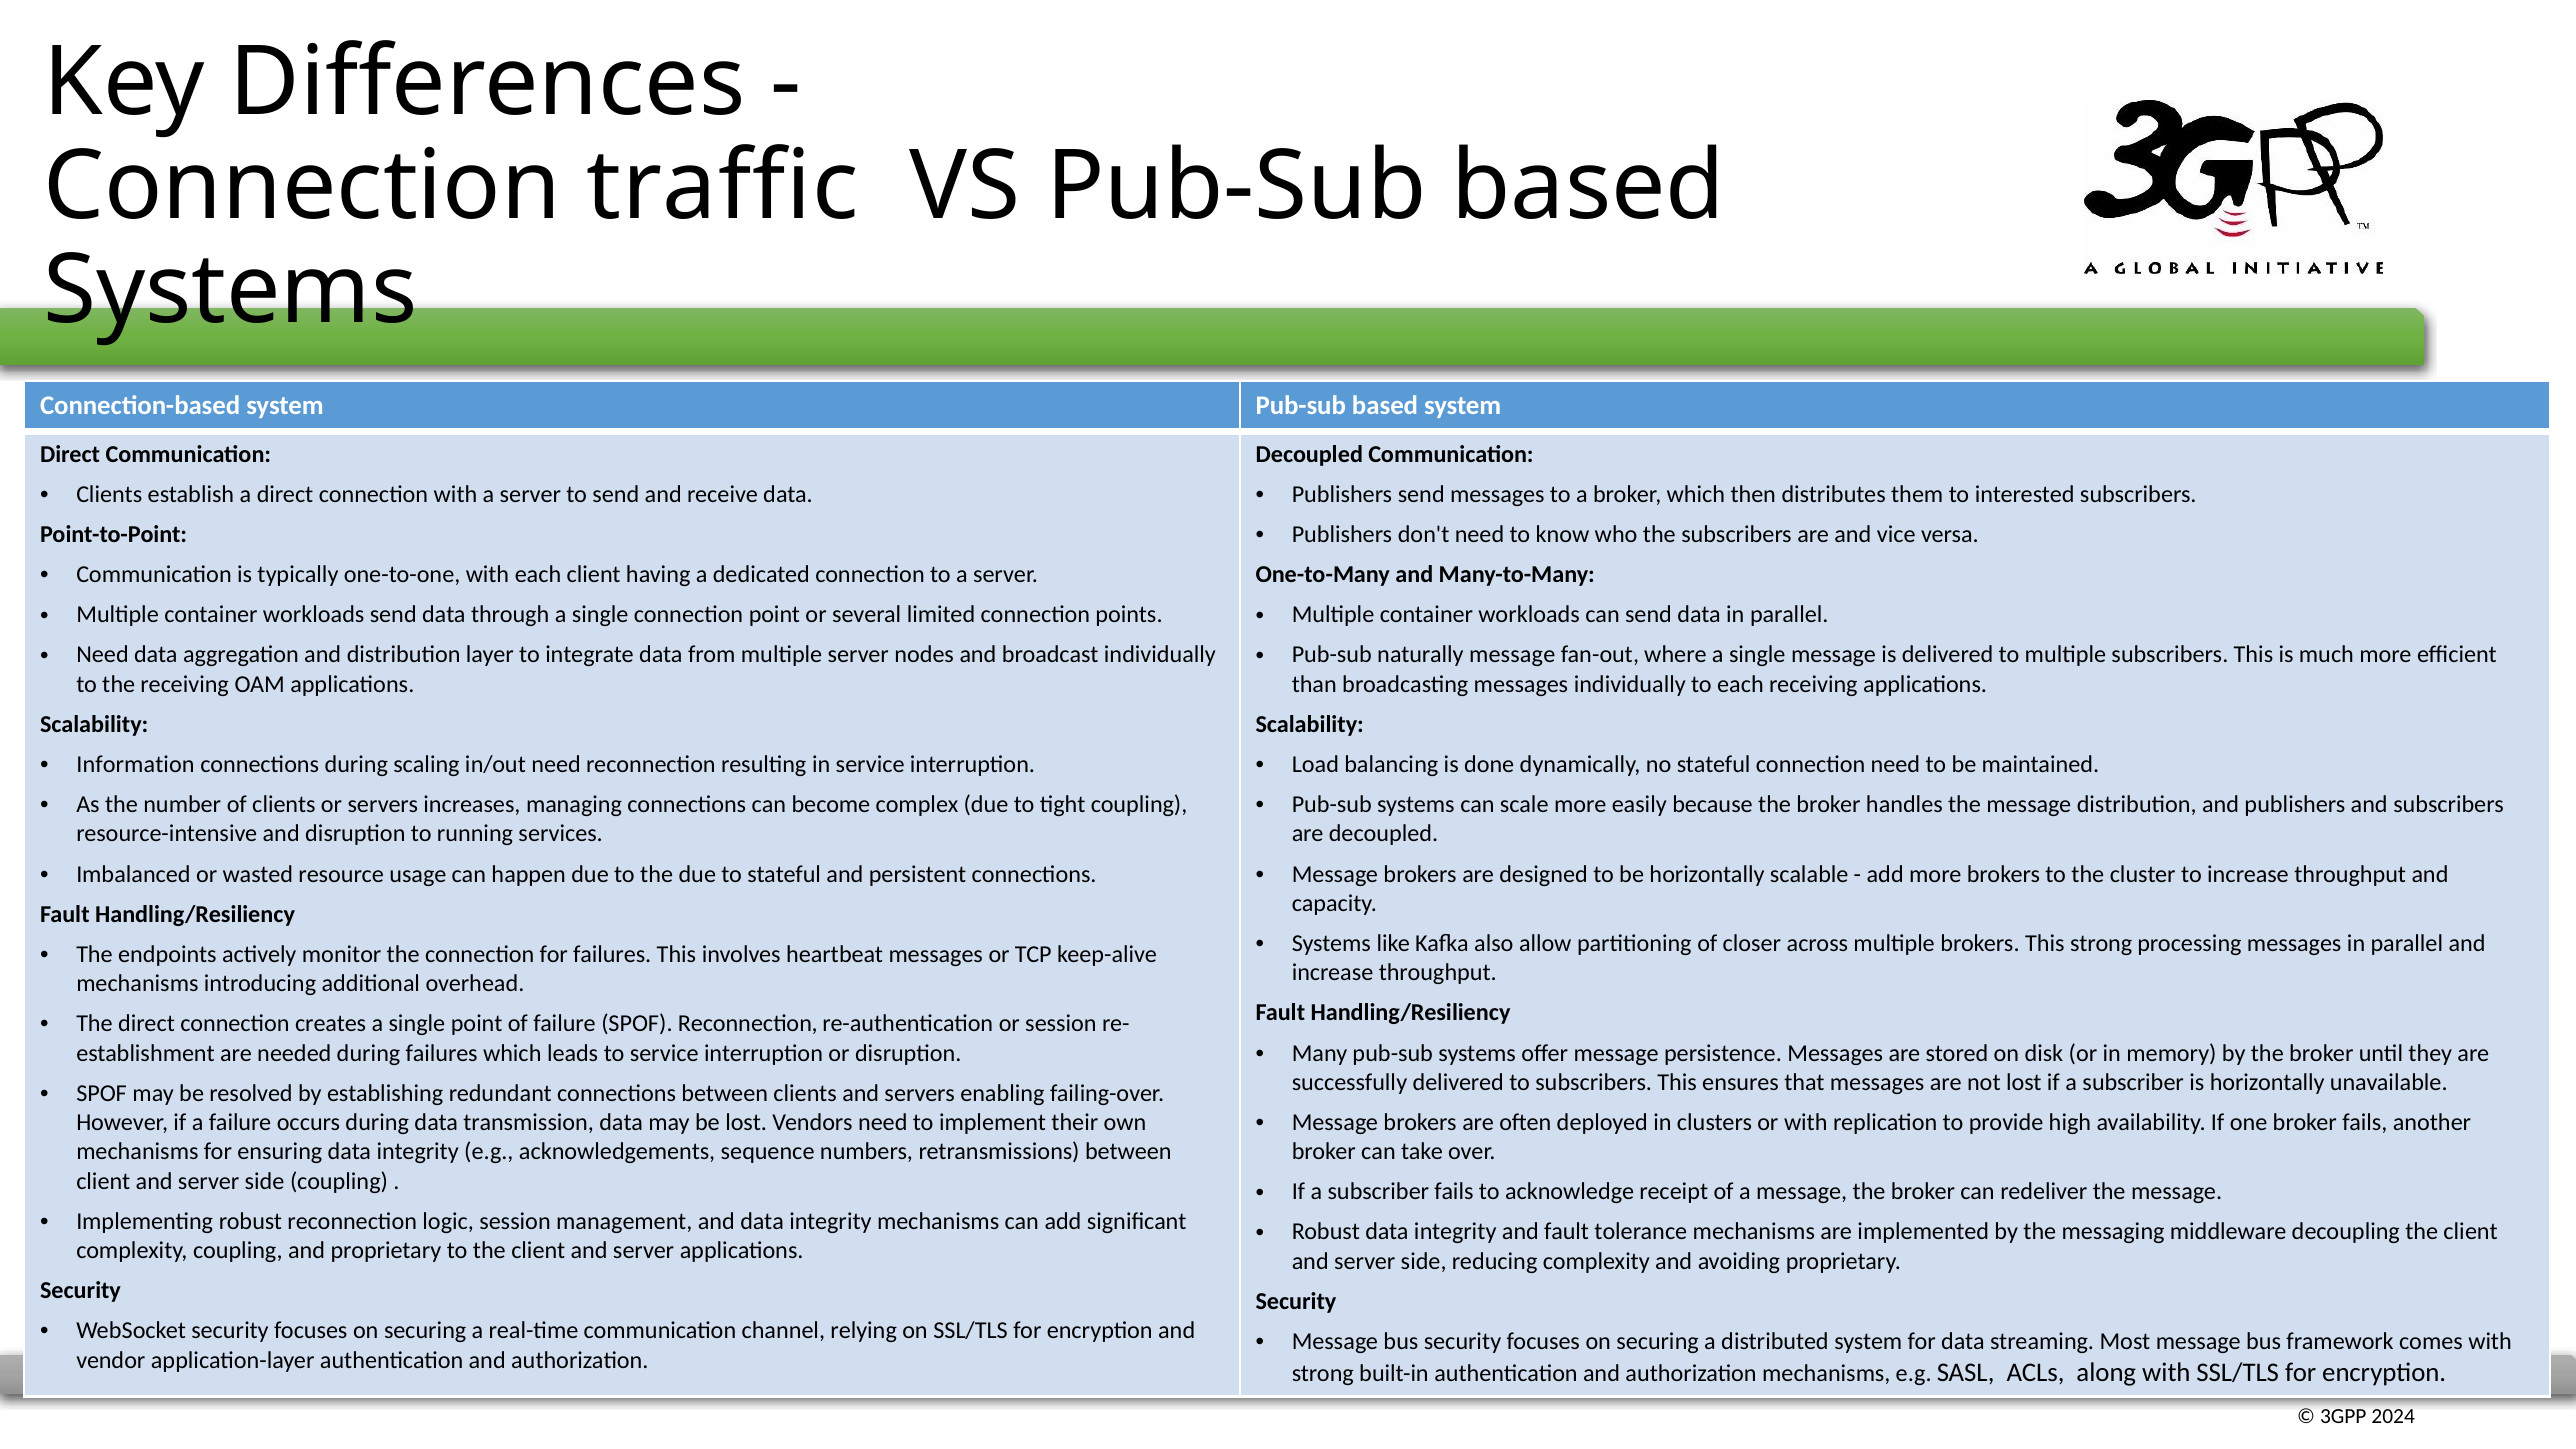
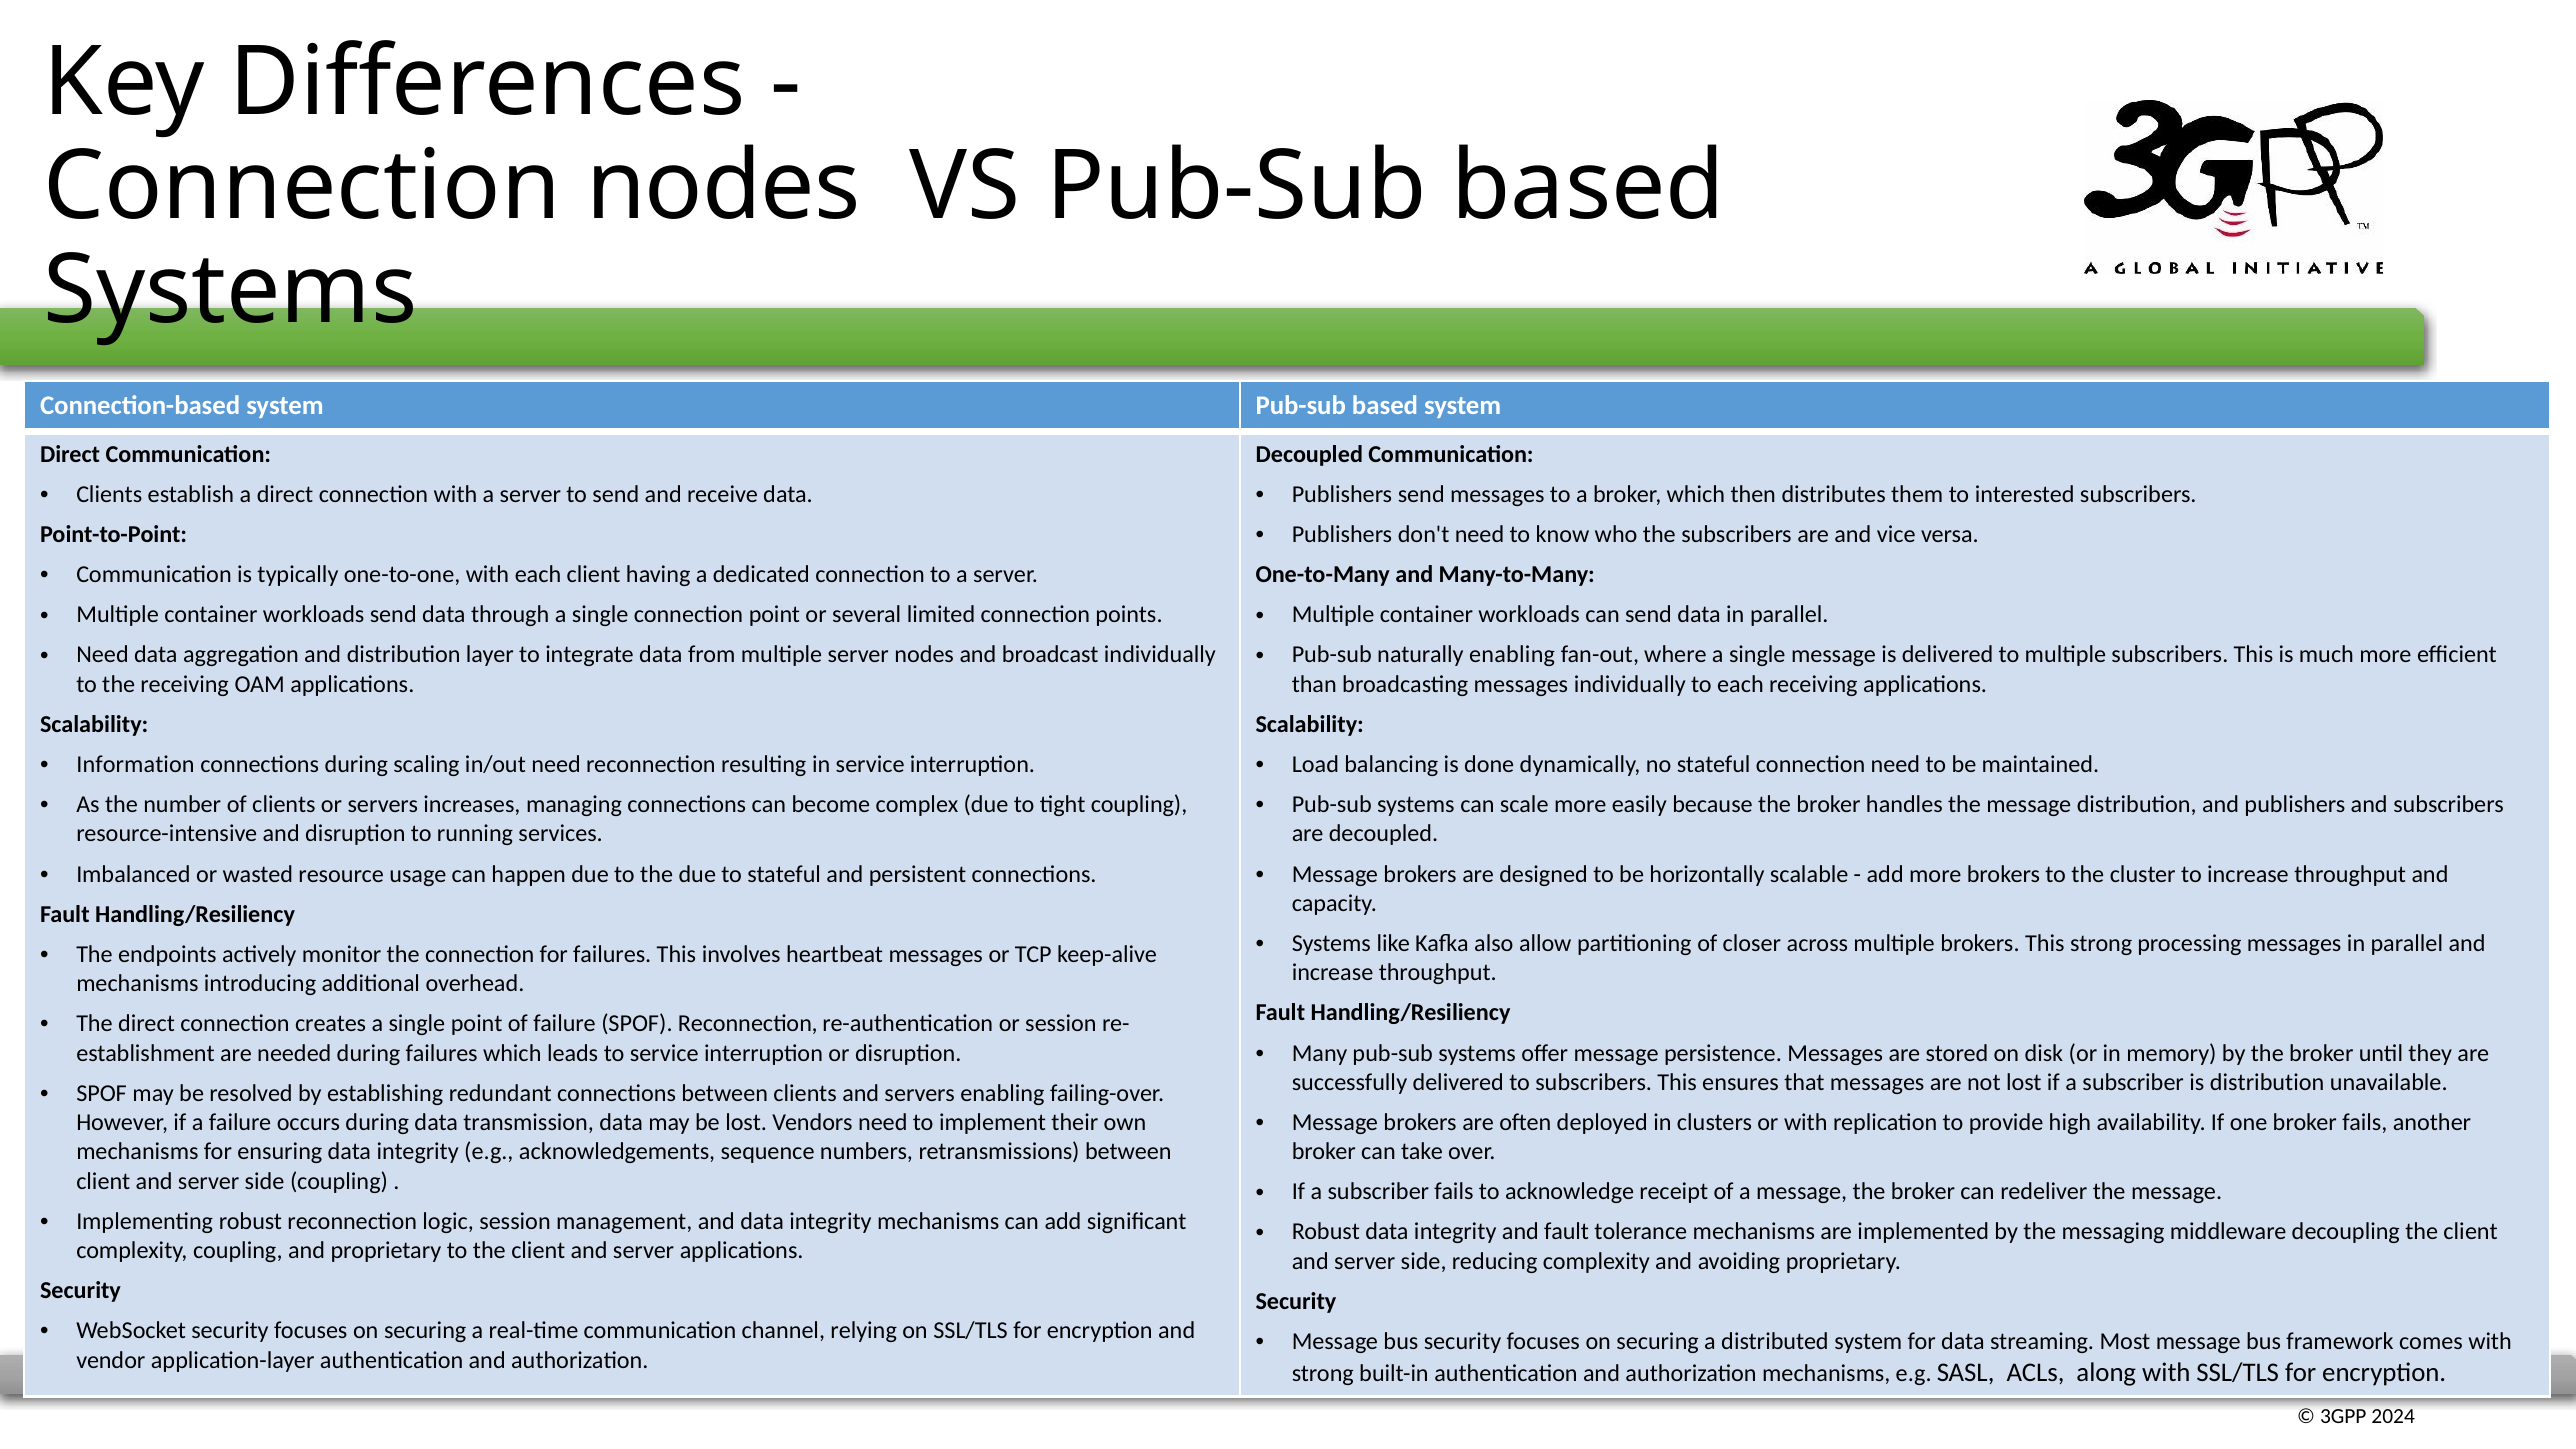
Connection traffic: traffic -> nodes
naturally message: message -> enabling
is horizontally: horizontally -> distribution
